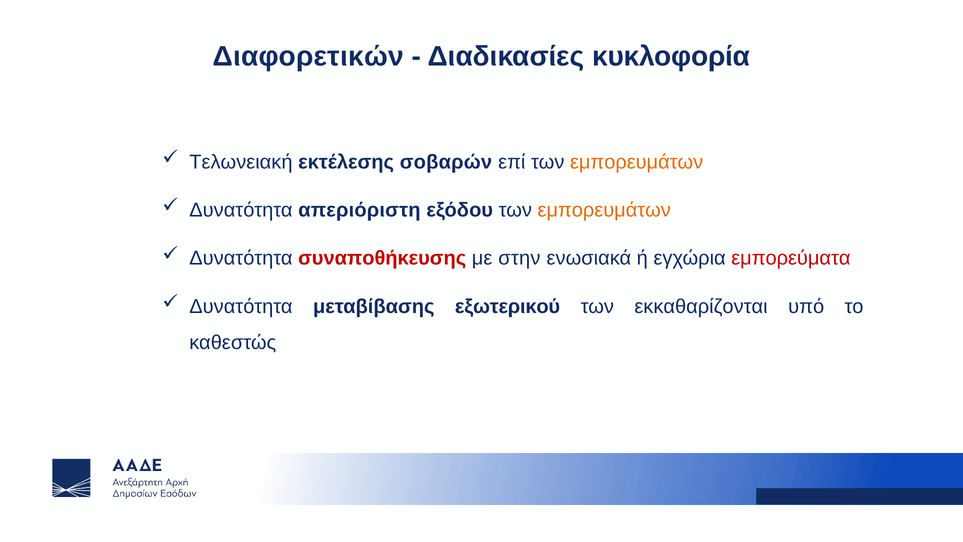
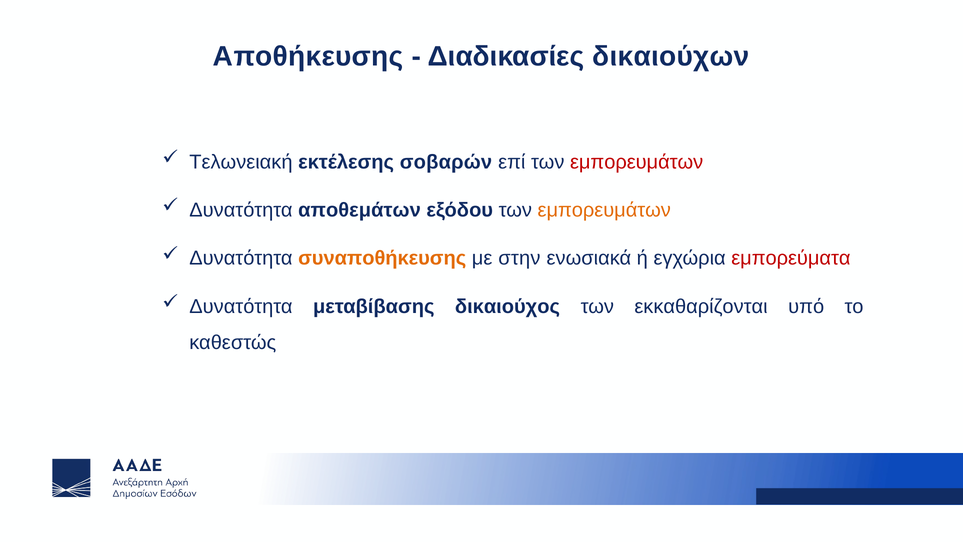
Διαφορετικών: Διαφορετικών -> Αποθήκευσης
κυκλοφορία: κυκλοφορία -> δικαιούχων
εμπορευμάτων at (637, 162) colour: orange -> red
απεριόριστη: απεριόριστη -> αποθεμάτων
συναποθήκευσης colour: red -> orange
εξωτερικού: εξωτερικού -> δικαιούχος
